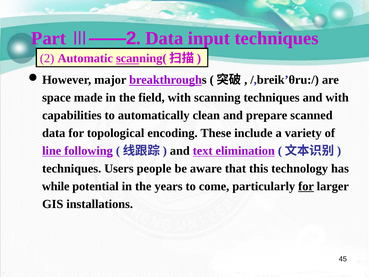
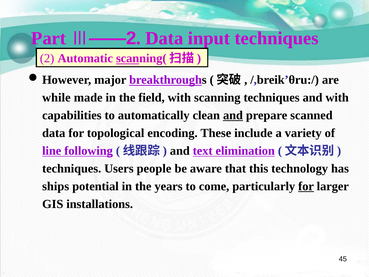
space: space -> while
and at (233, 115) underline: none -> present
while: while -> ships
